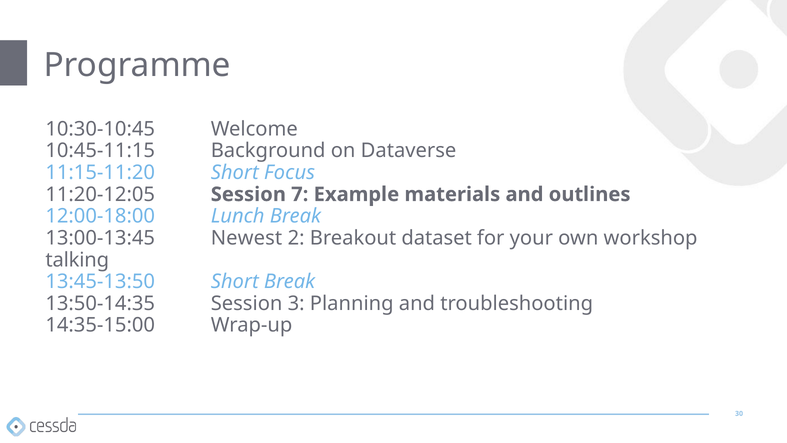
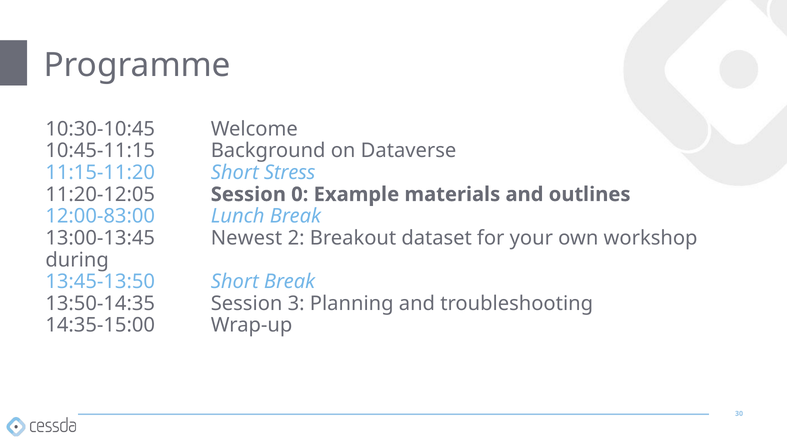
Focus: Focus -> Stress
7: 7 -> 0
12:00-18:00: 12:00-18:00 -> 12:00-83:00
talking: talking -> during
